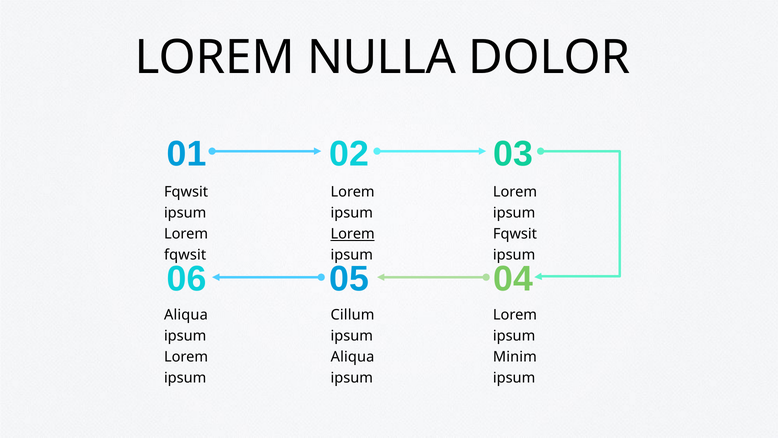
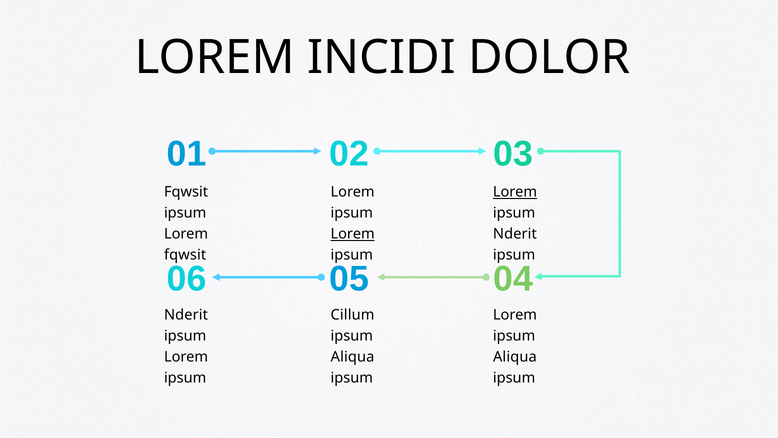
NULLA: NULLA -> INCIDI
Lorem at (515, 192) underline: none -> present
Fqwsit at (515, 234): Fqwsit -> Nderit
Aliqua at (186, 315): Aliqua -> Nderit
Minim at (515, 357): Minim -> Aliqua
